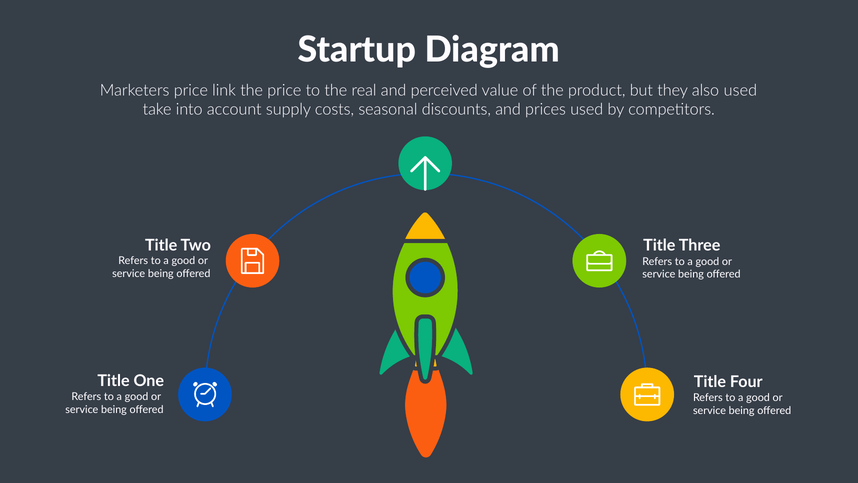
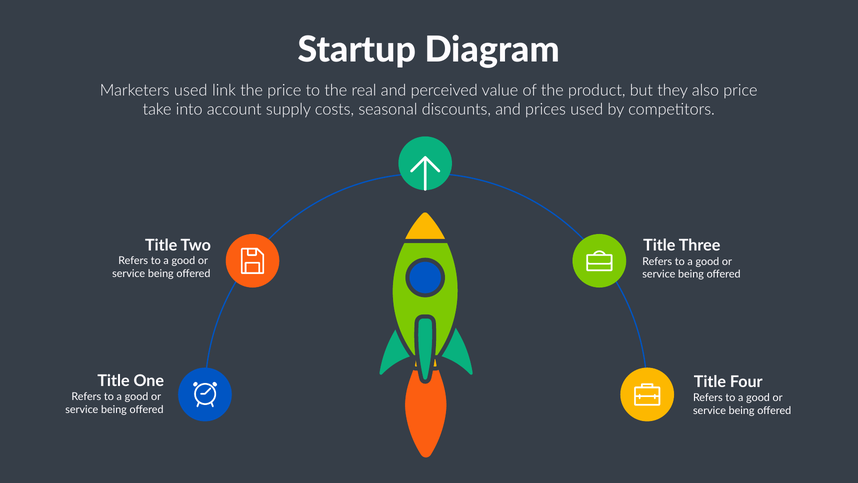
Marketers price: price -> used
also used: used -> price
